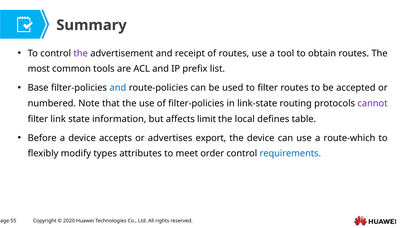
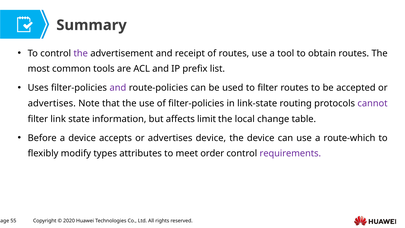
Base: Base -> Uses
and at (118, 88) colour: blue -> purple
numbered at (52, 103): numbered -> advertises
defines: defines -> change
advertises export: export -> device
requirements colour: blue -> purple
